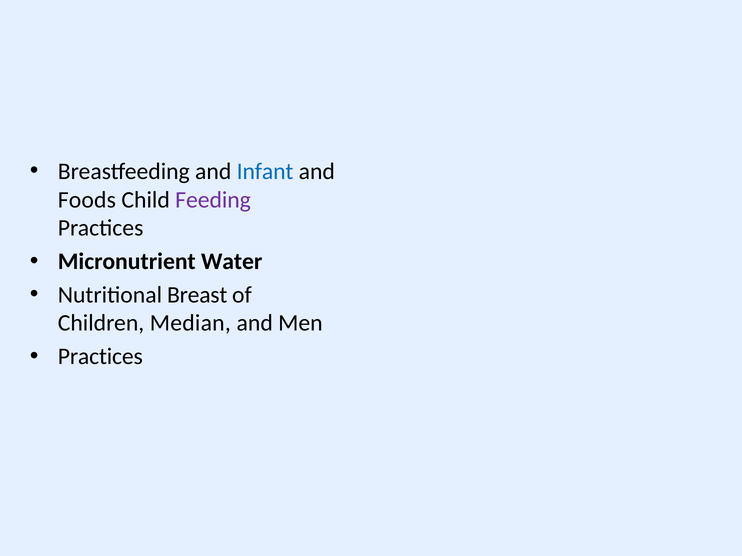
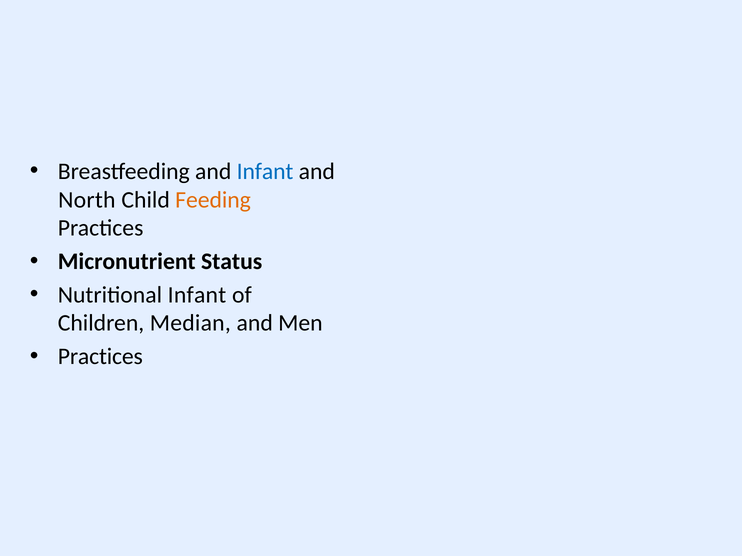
Foods: Foods -> North
Feeding colour: purple -> orange
Water: Water -> Status
Nutritional Breast: Breast -> Infant
